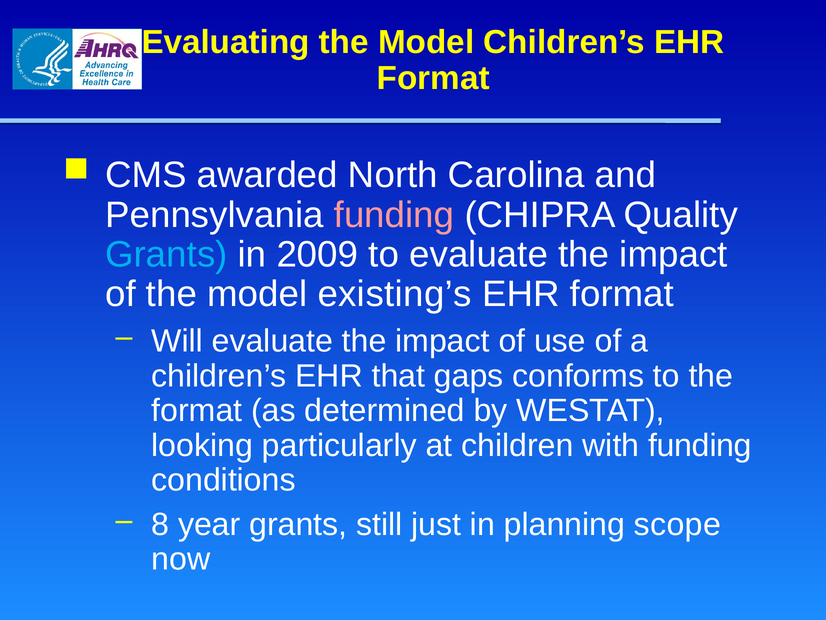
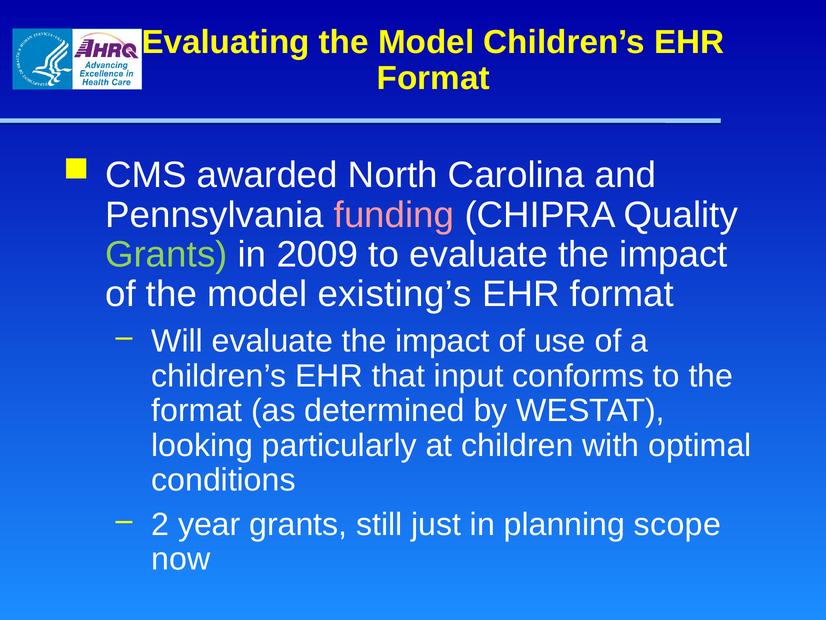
Grants at (166, 254) colour: light blue -> light green
gaps: gaps -> input
with funding: funding -> optimal
8: 8 -> 2
